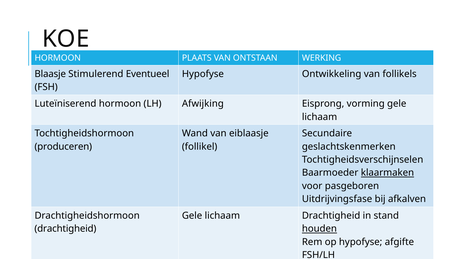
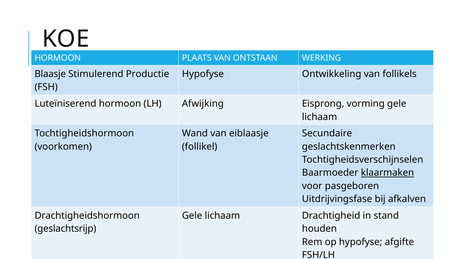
Eventueel: Eventueel -> Productie
produceren: produceren -> voorkomen
drachtigheid at (65, 229): drachtigheid -> geslachtsrijp
houden underline: present -> none
